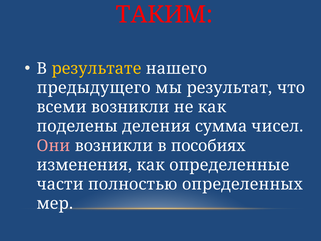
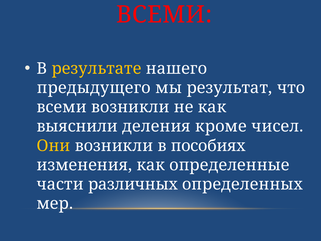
ТАКИМ at (164, 15): ТАКИМ -> ВСЕМИ
поделены: поделены -> выяснили
сумма: сумма -> кроме
Они colour: pink -> yellow
полностью: полностью -> различных
